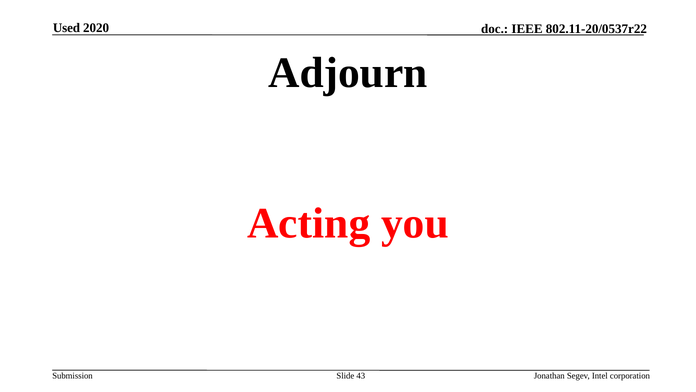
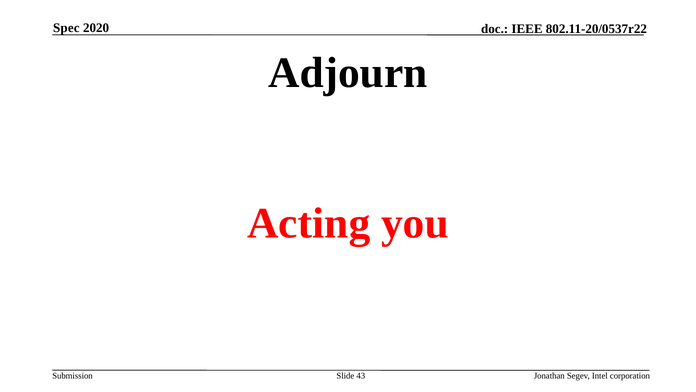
Used: Used -> Spec
